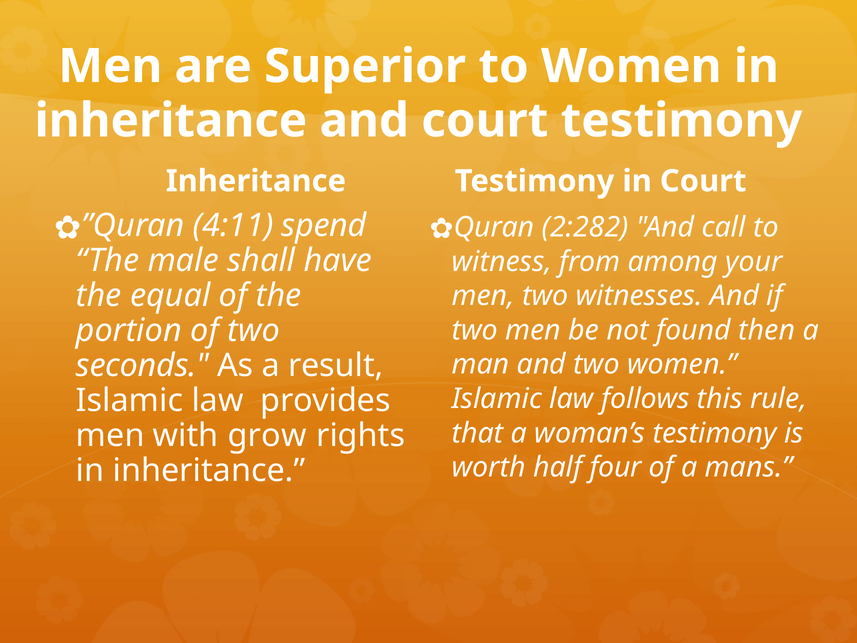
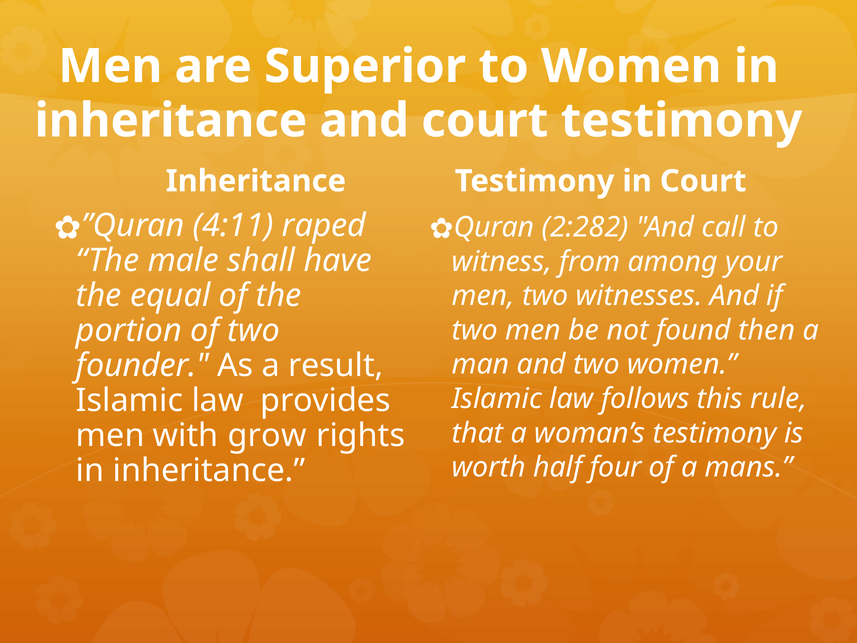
spend: spend -> raped
seconds: seconds -> founder
